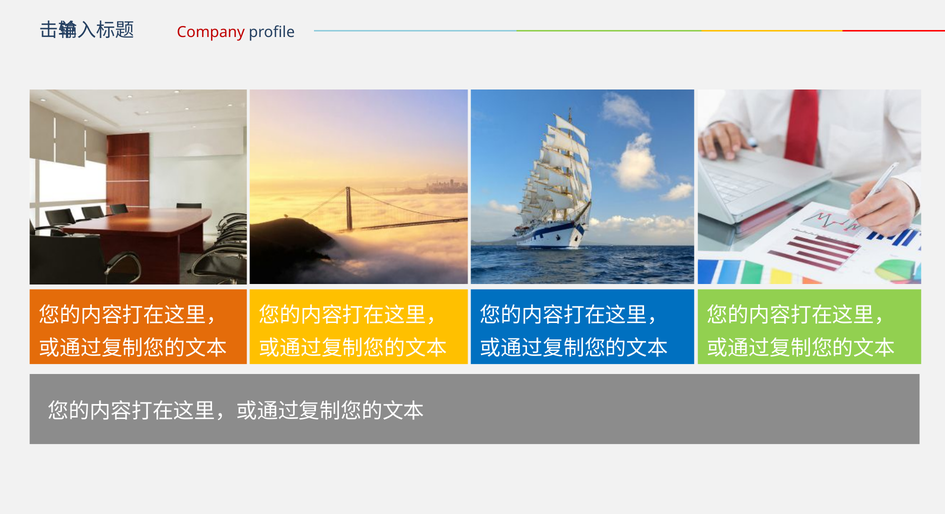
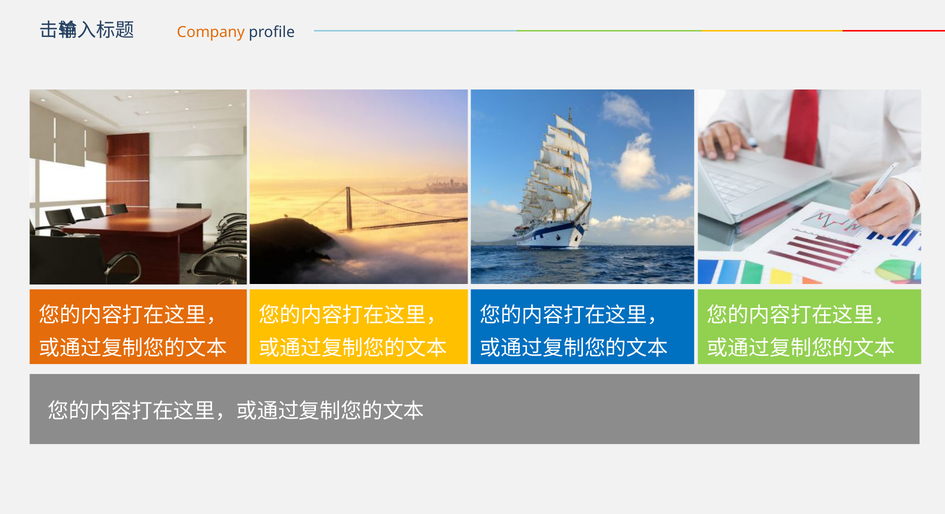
Company colour: red -> orange
